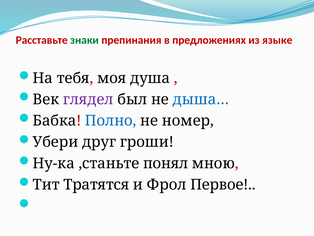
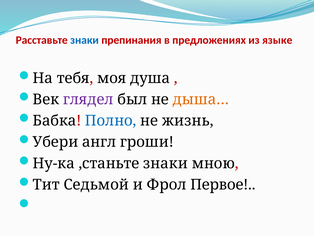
знаки at (85, 40) colour: green -> blue
дыша… colour: blue -> orange
номер: номер -> жизнь
друг: друг -> англ
,станьте понял: понял -> знаки
Тратятся: Тратятся -> Седьмой
